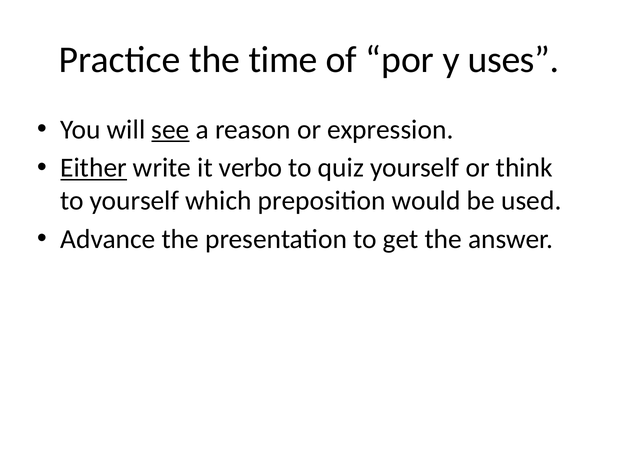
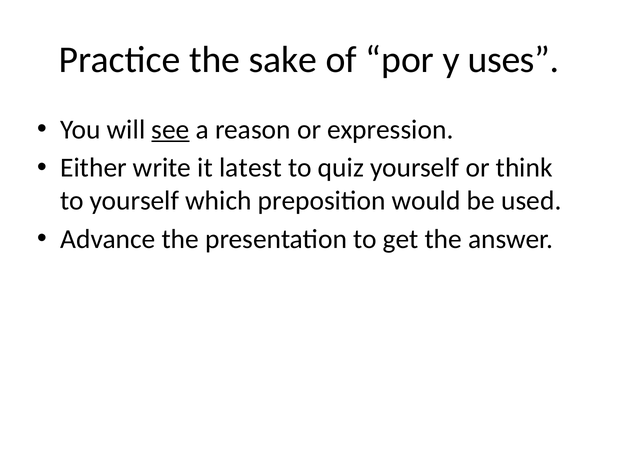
time: time -> sake
Either underline: present -> none
verbo: verbo -> latest
